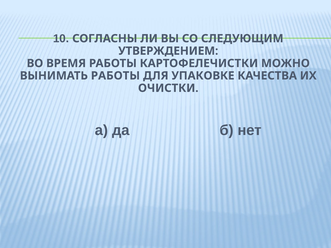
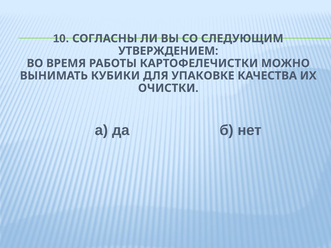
ВЫНИМАТЬ РАБОТЫ: РАБОТЫ -> КУБИКИ
